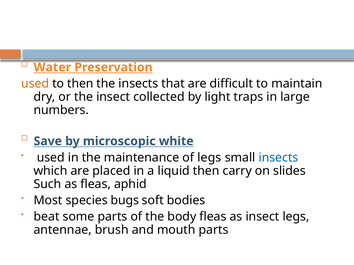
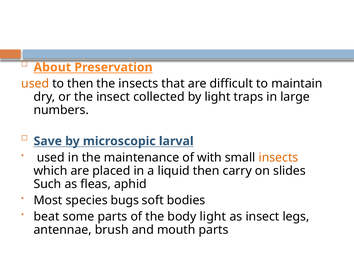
Water: Water -> About
white: white -> larval
of legs: legs -> with
insects at (278, 158) colour: blue -> orange
body fleas: fleas -> light
